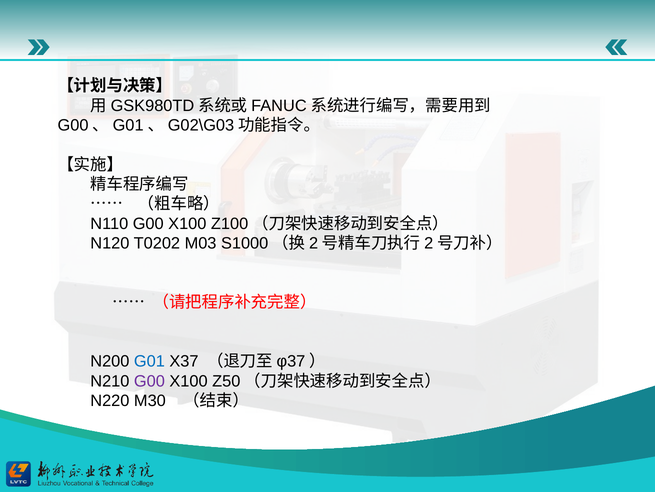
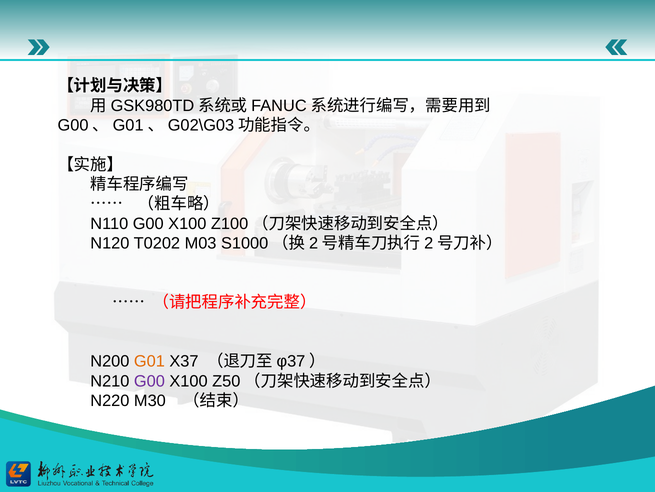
G01 colour: blue -> orange
